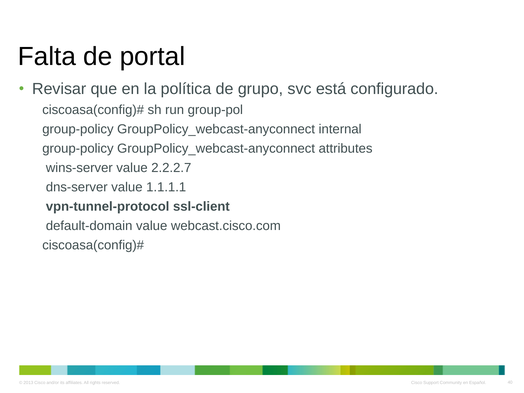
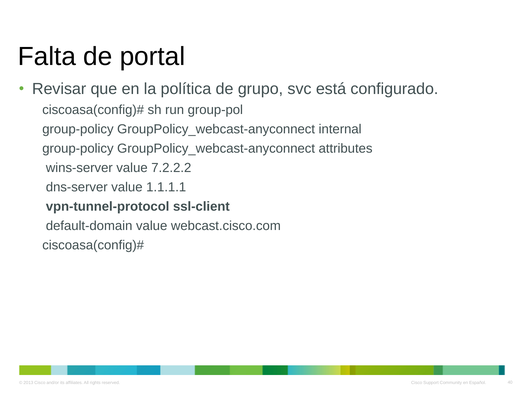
2.2.2.7: 2.2.2.7 -> 7.2.2.2
